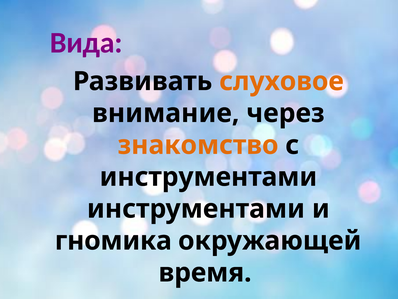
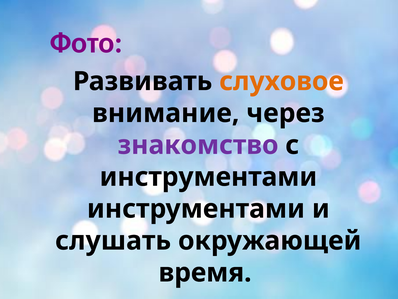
Вида: Вида -> Фото
знакомство colour: orange -> purple
гномика: гномика -> слушать
